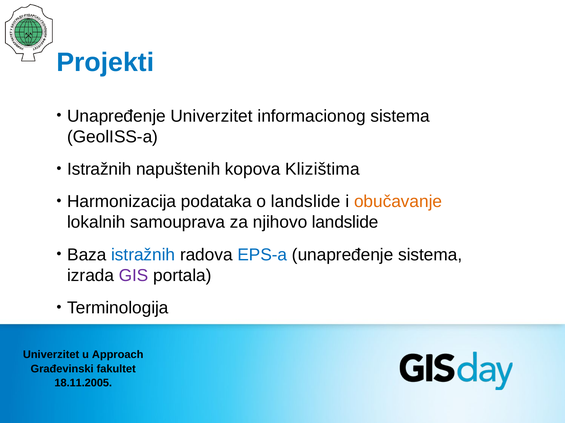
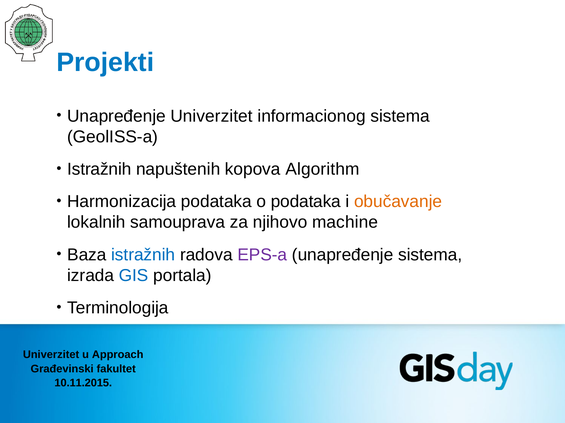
Klizištima: Klizištima -> Algorithm
o landslide: landslide -> podataka
njihovo landslide: landslide -> machine
EPS-a colour: blue -> purple
GIS colour: purple -> blue
18.11.2005: 18.11.2005 -> 10.11.2015
